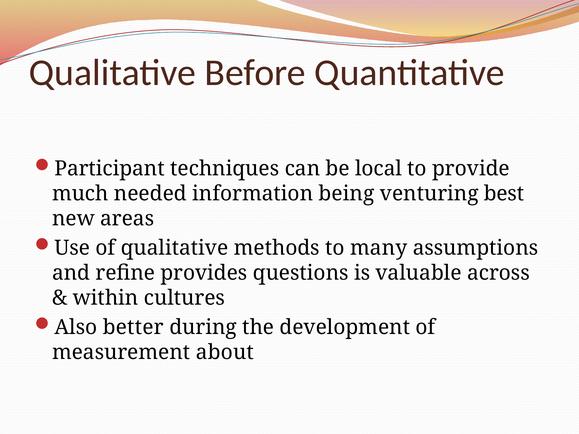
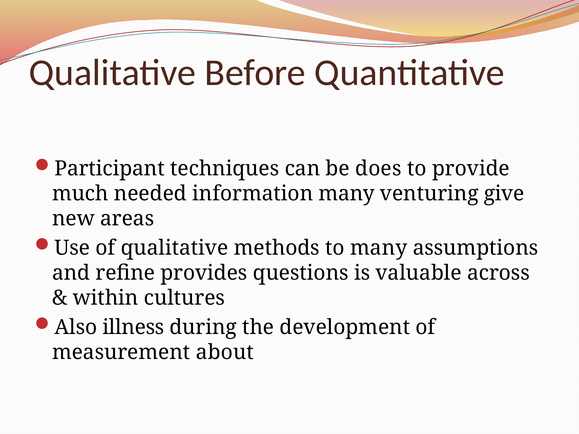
local: local -> does
information being: being -> many
best: best -> give
better: better -> illness
